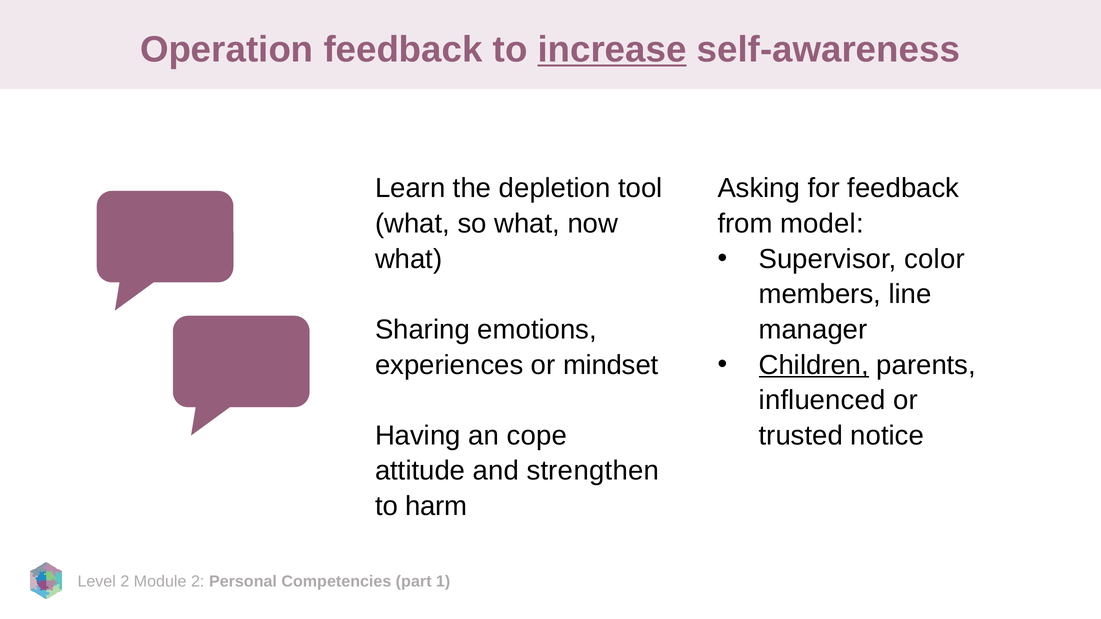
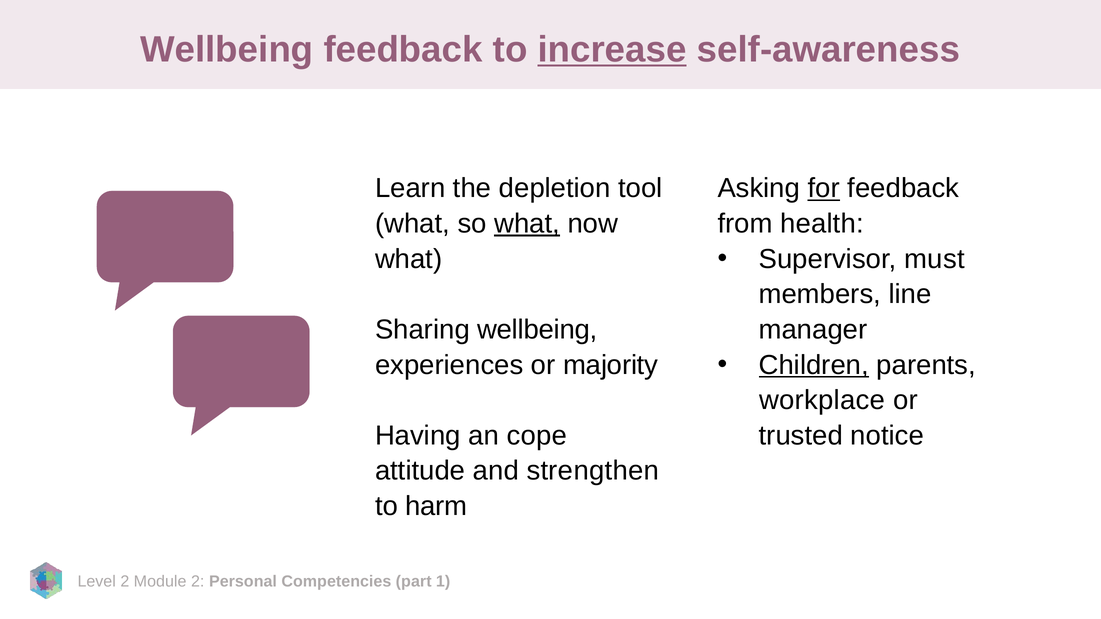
Operation at (227, 50): Operation -> Wellbeing
for underline: none -> present
what at (527, 224) underline: none -> present
model: model -> health
color: color -> must
Sharing emotions: emotions -> wellbeing
mindset: mindset -> majority
influenced: influenced -> workplace
